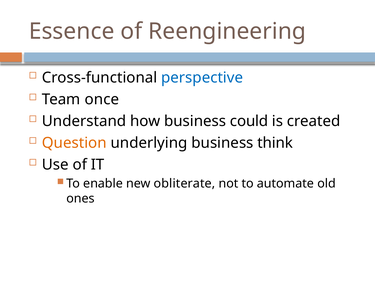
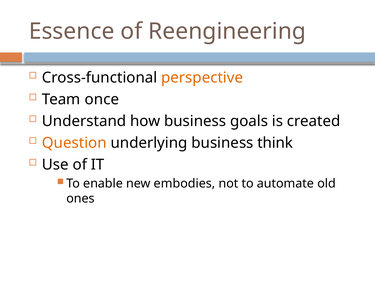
perspective colour: blue -> orange
could: could -> goals
obliterate: obliterate -> embodies
